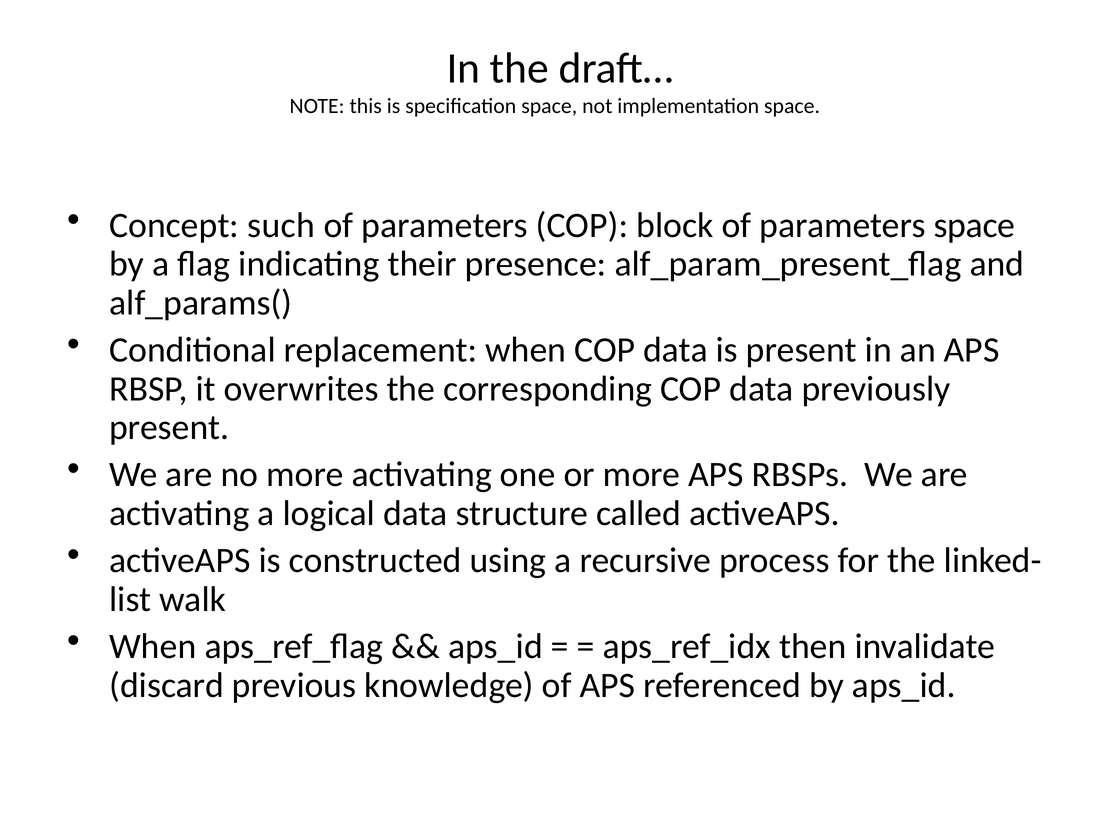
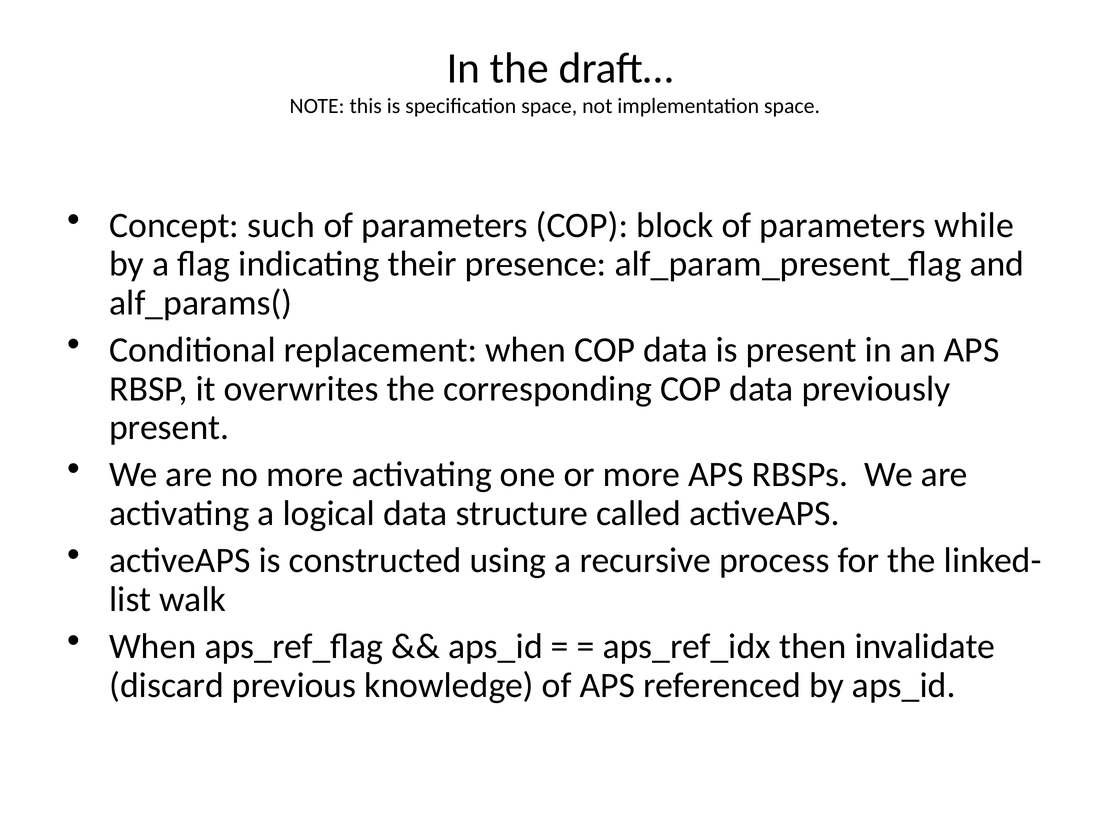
parameters space: space -> while
